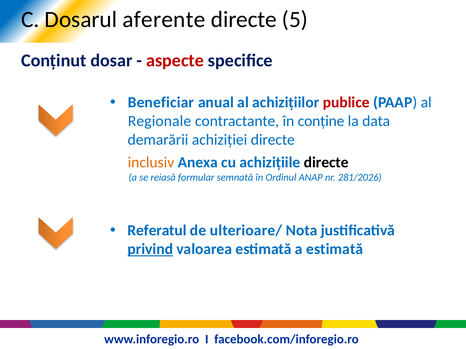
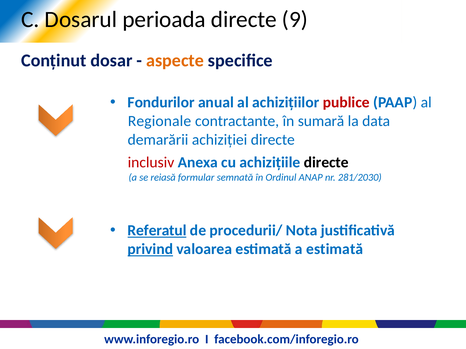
aferente: aferente -> perioada
5: 5 -> 9
aspecte colour: red -> orange
Beneficiar: Beneficiar -> Fondurilor
conține: conține -> sumară
inclusiv colour: orange -> red
281/2026: 281/2026 -> 281/2030
Referatul underline: none -> present
ulterioare/: ulterioare/ -> procedurii/
